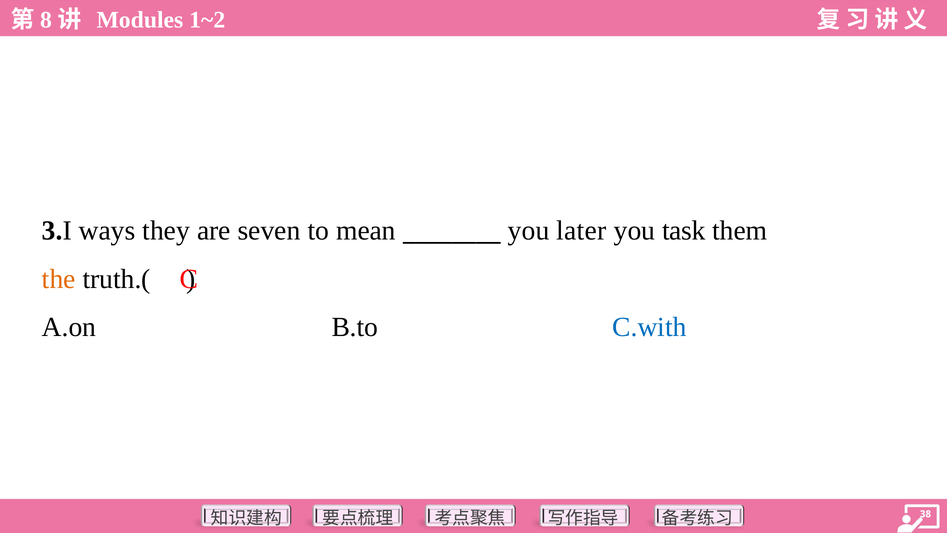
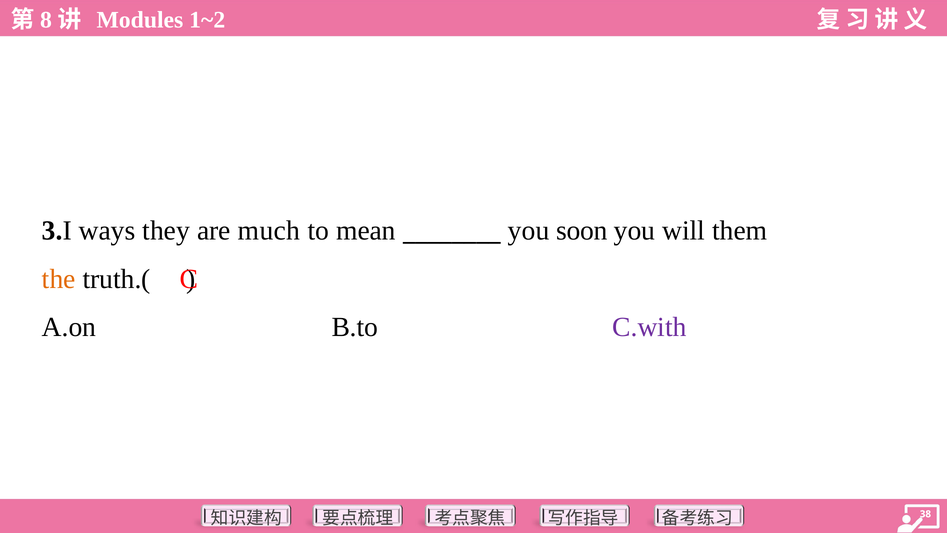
seven: seven -> much
later: later -> soon
task: task -> will
C.with colour: blue -> purple
